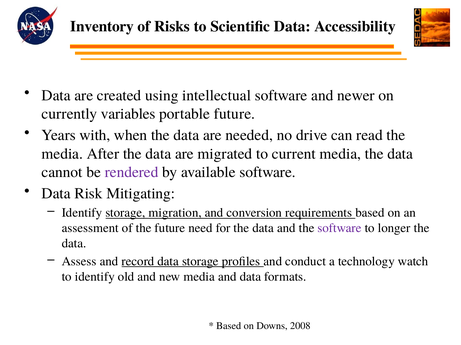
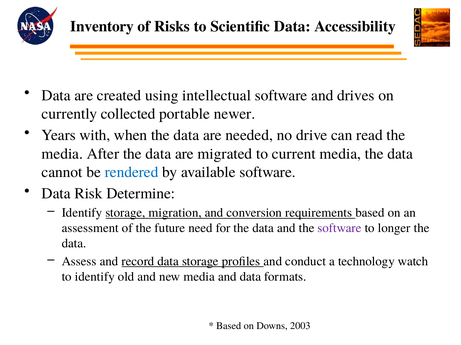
newer: newer -> drives
variables: variables -> collected
portable future: future -> newer
rendered colour: purple -> blue
Mitigating: Mitigating -> Determine
2008: 2008 -> 2003
